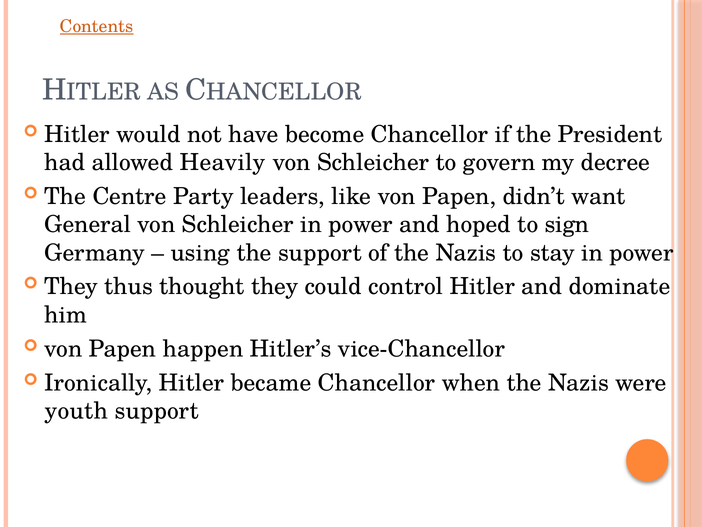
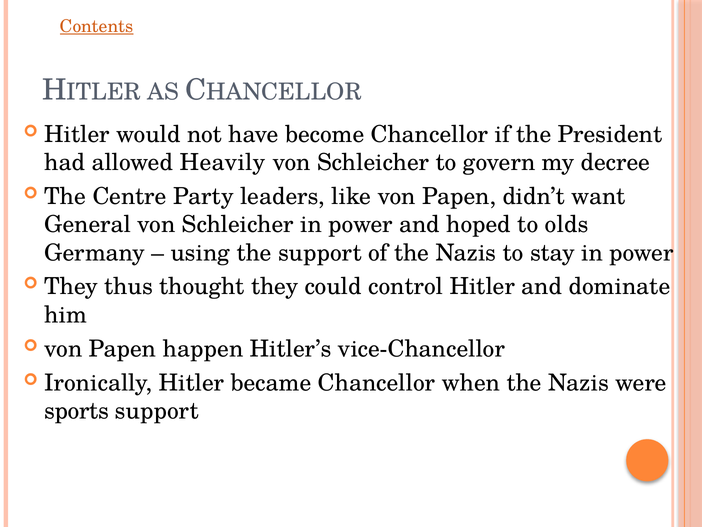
sign: sign -> olds
youth: youth -> sports
